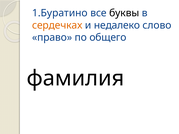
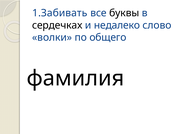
1.Буратино: 1.Буратино -> 1.Забивать
сердечках colour: orange -> black
право: право -> волки
